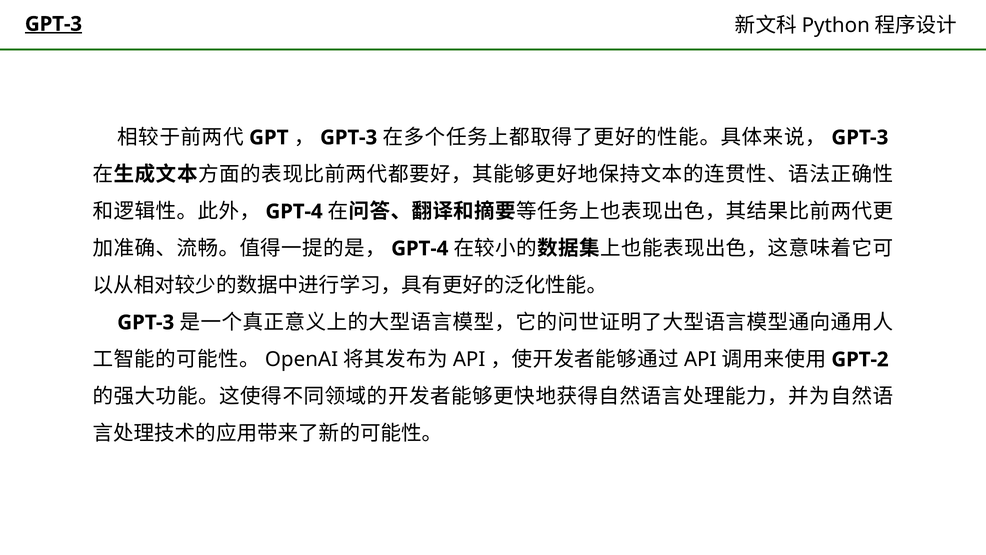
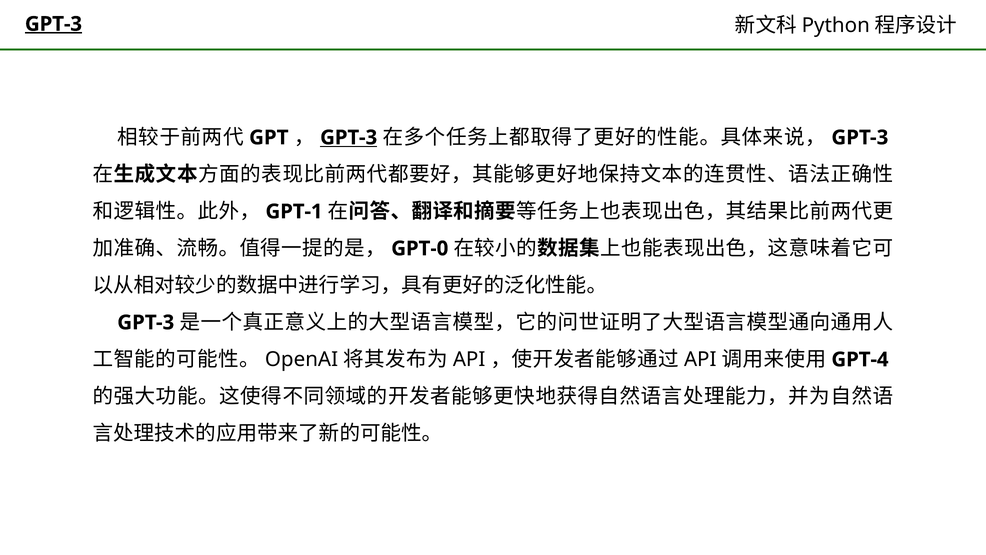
GPT-3 at (349, 137) underline: none -> present
GPT-4 at (294, 211): GPT-4 -> GPT-1
GPT-4 at (420, 248): GPT-4 -> GPT-0
GPT-2: GPT-2 -> GPT-4
